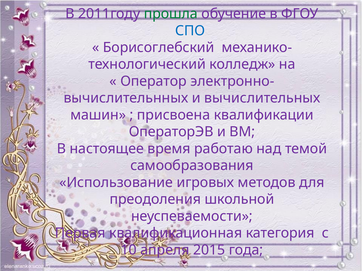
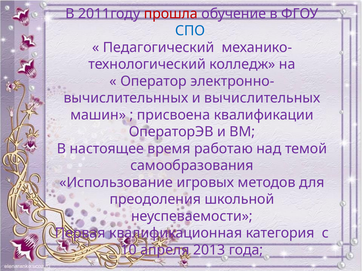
прошла colour: green -> red
Борисоглебский: Борисоглебский -> Педагогический
2015: 2015 -> 2013
